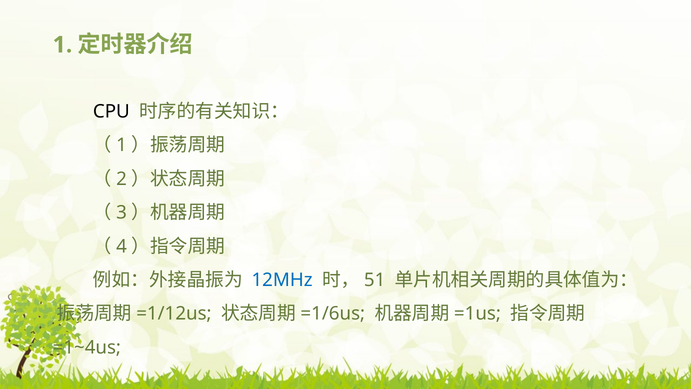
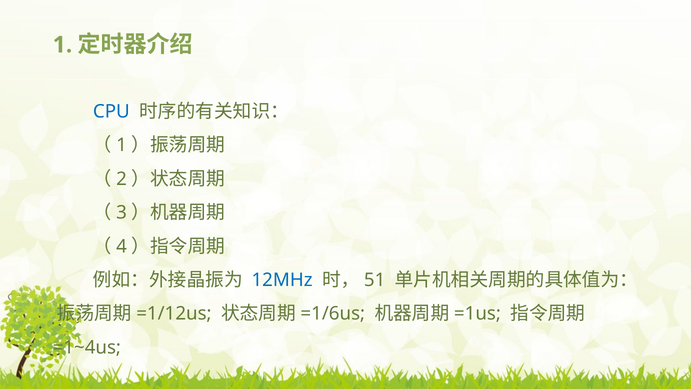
CPU colour: black -> blue
